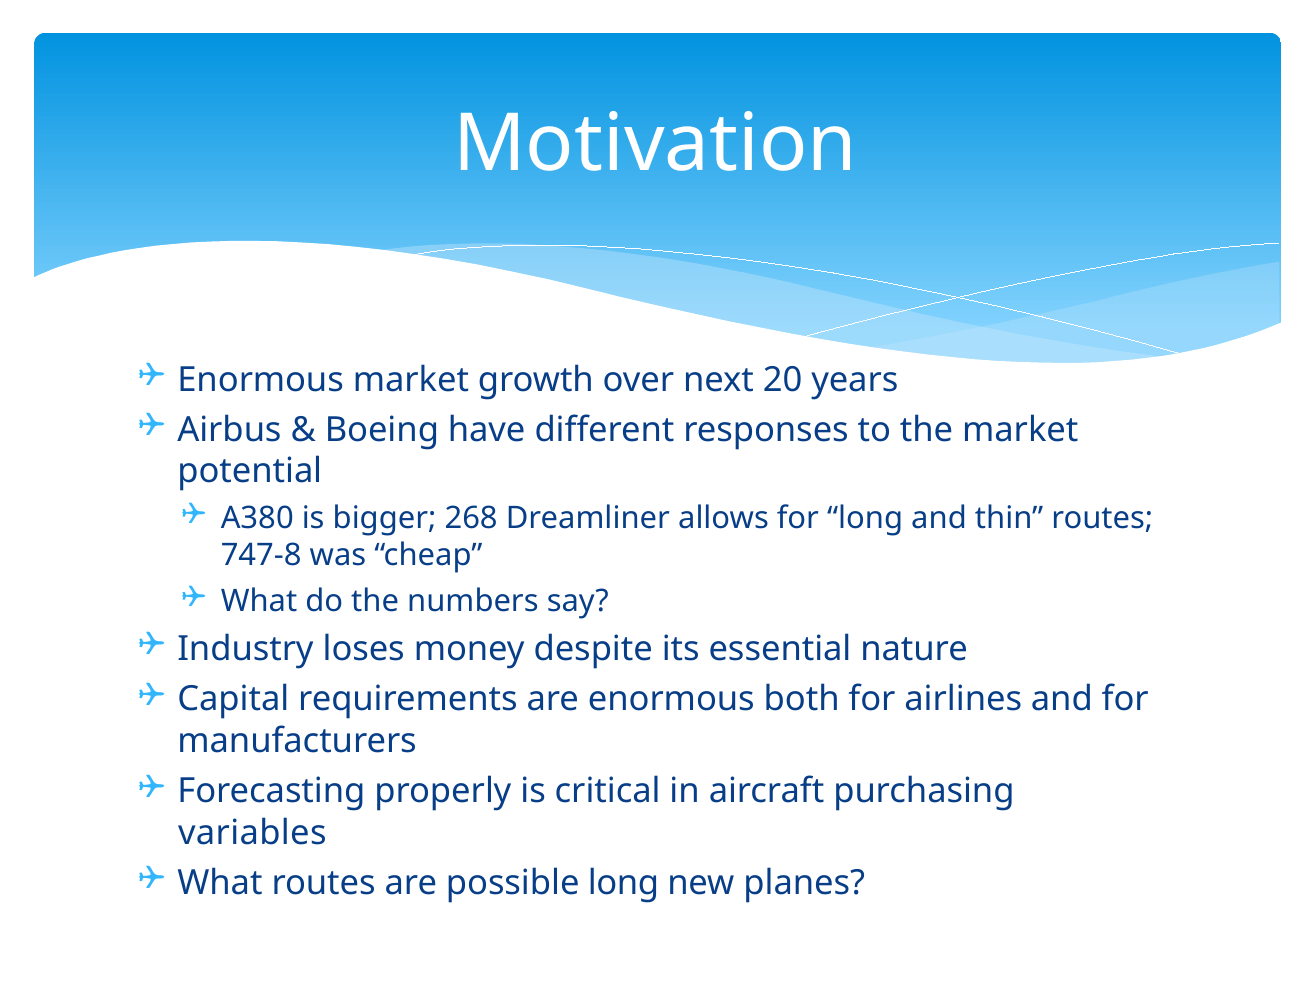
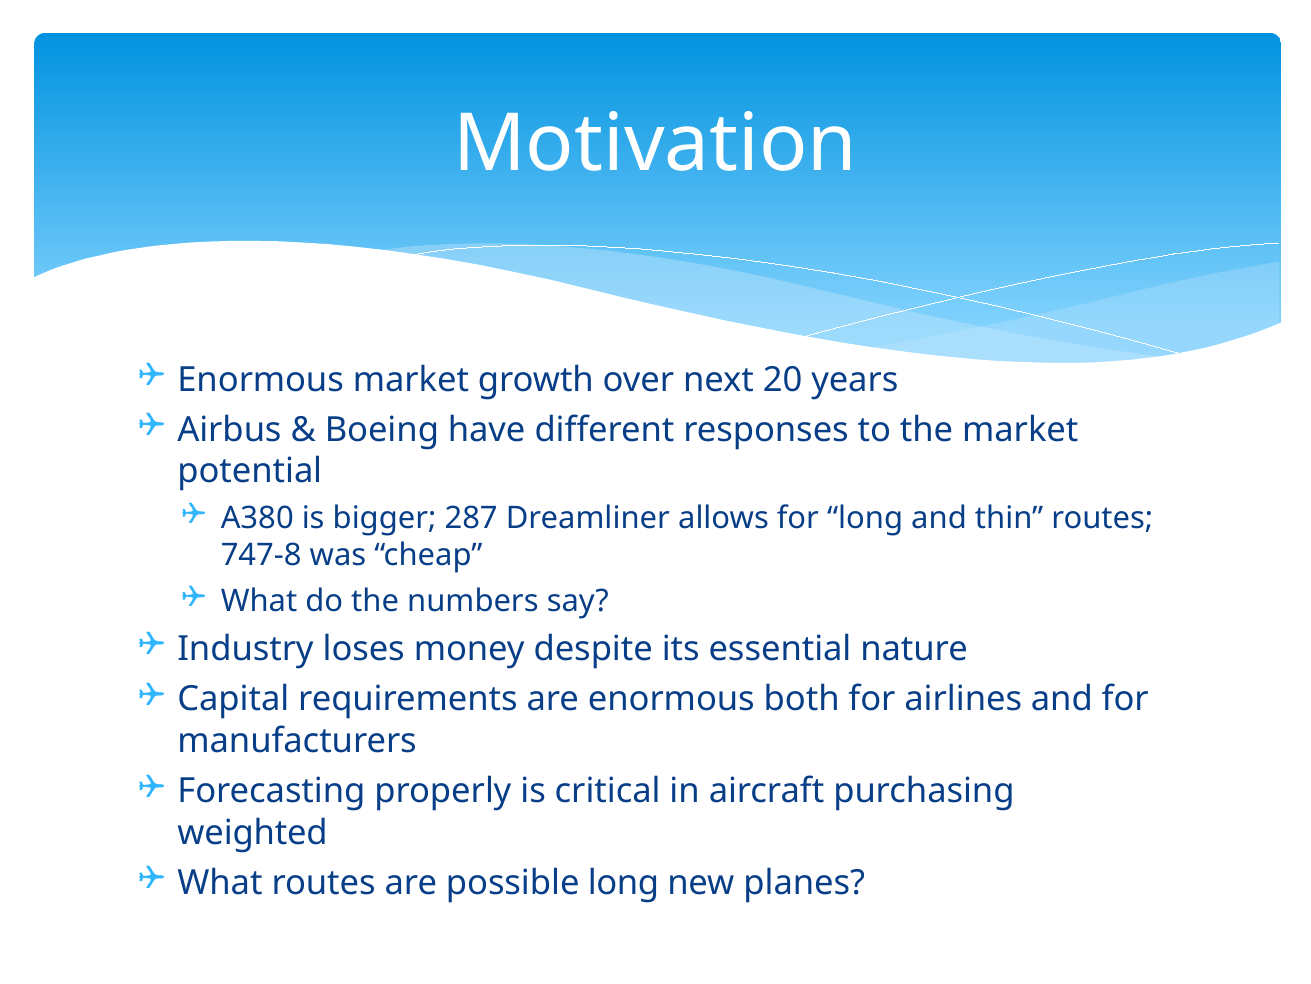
268: 268 -> 287
variables: variables -> weighted
